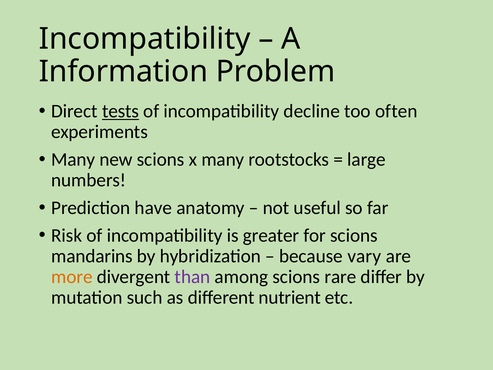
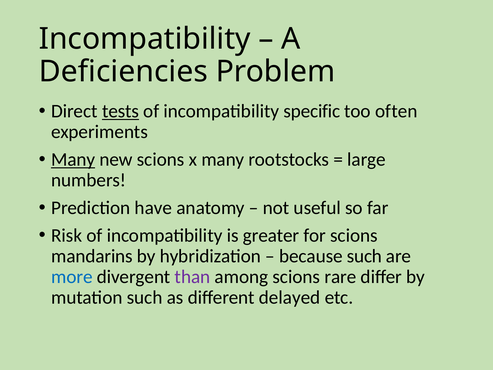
Information: Information -> Deficiencies
decline: decline -> specific
Many at (73, 159) underline: none -> present
because vary: vary -> such
more colour: orange -> blue
nutrient: nutrient -> delayed
